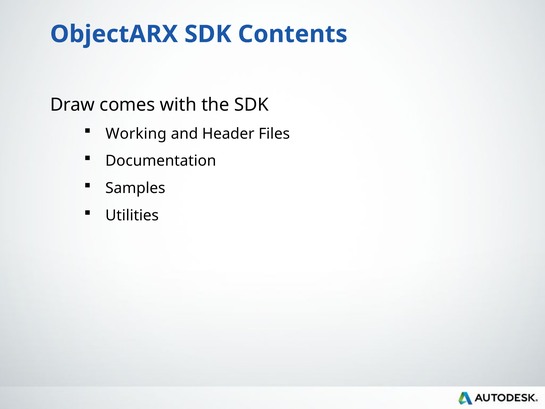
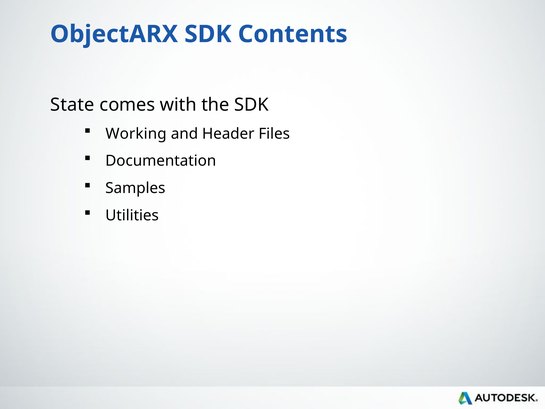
Draw: Draw -> State
